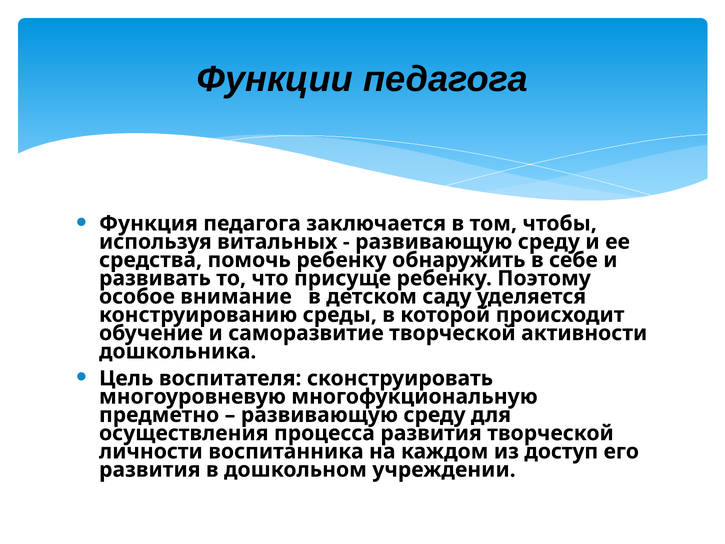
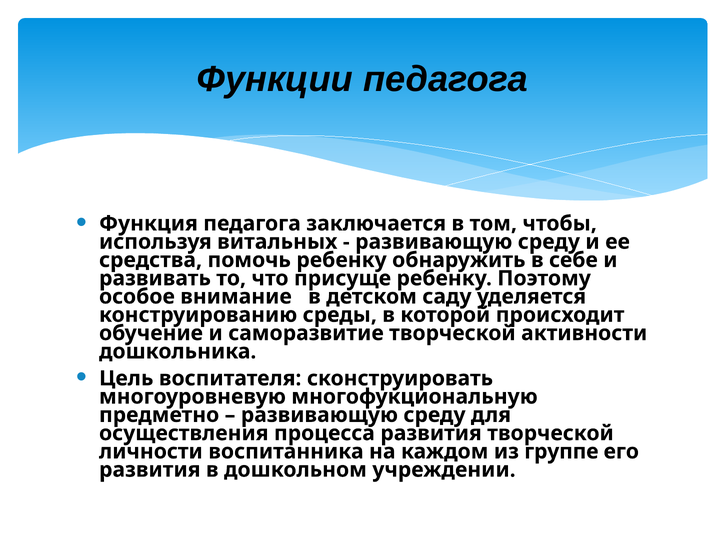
доступ: доступ -> группе
